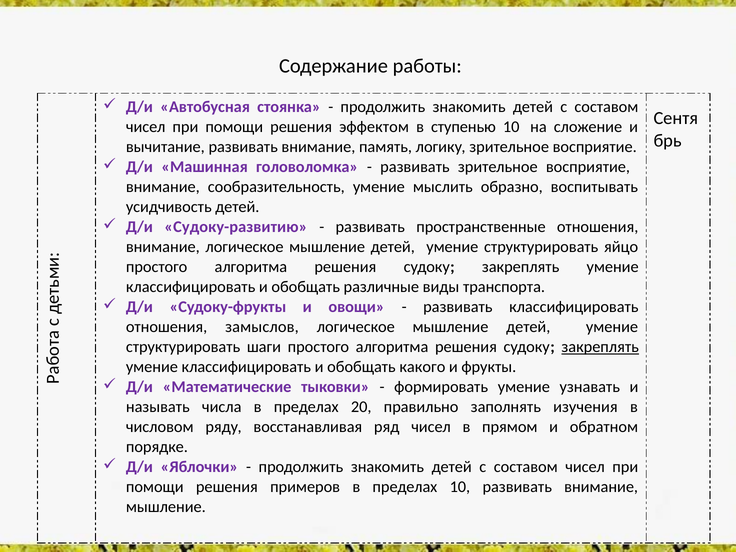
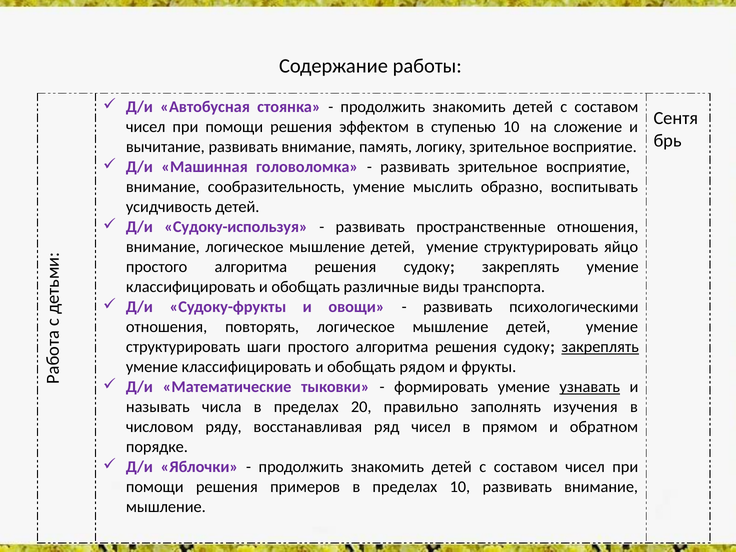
Судоку-развитию: Судоку-развитию -> Судоку-используя
развивать классифицировать: классифицировать -> психологическими
замыслов: замыслов -> повторять
какого: какого -> рядом
узнавать underline: none -> present
